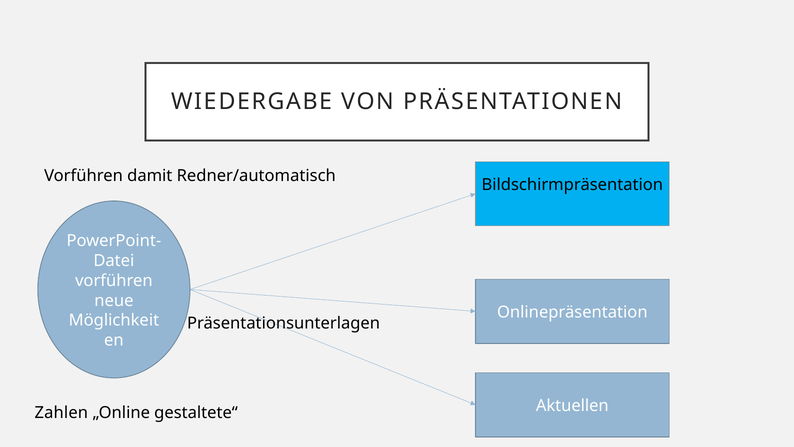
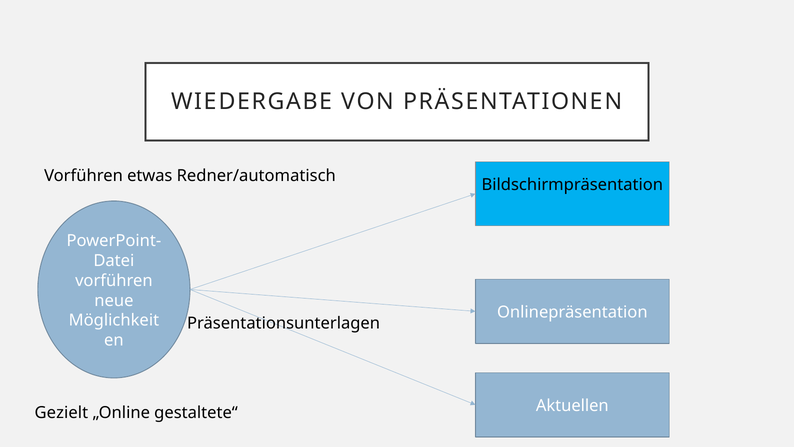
damit: damit -> etwas
Zahlen: Zahlen -> Gezielt
